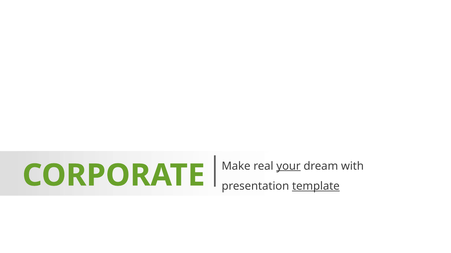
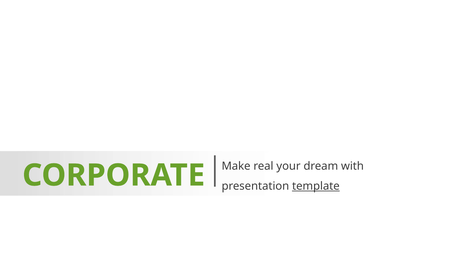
your underline: present -> none
